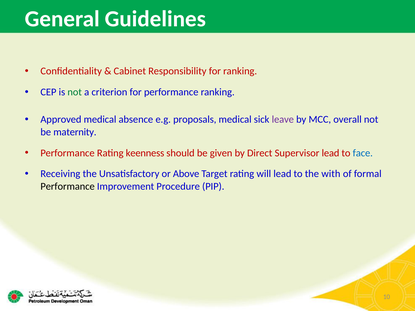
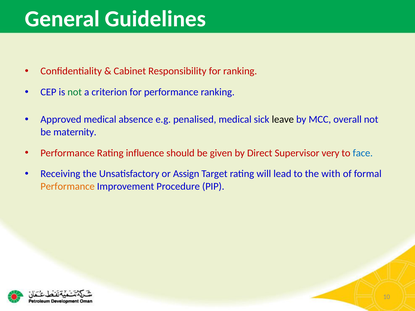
proposals: proposals -> penalised
leave colour: purple -> black
keenness: keenness -> influence
Supervisor lead: lead -> very
Above: Above -> Assign
Performance at (68, 186) colour: black -> orange
